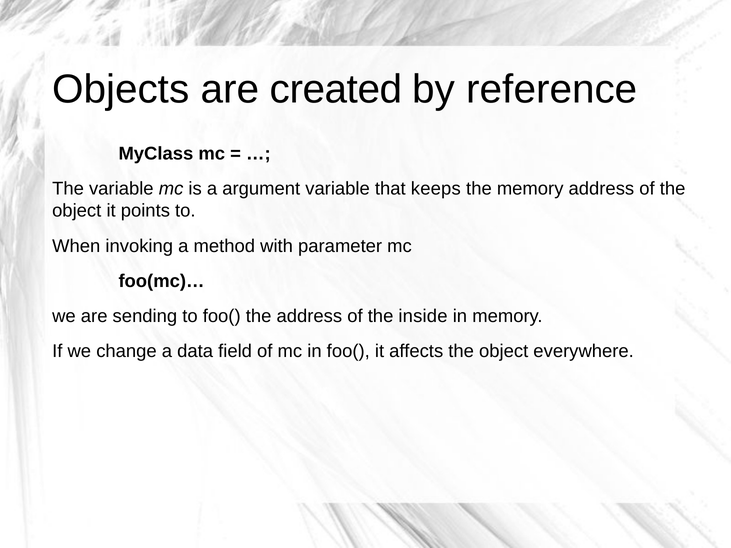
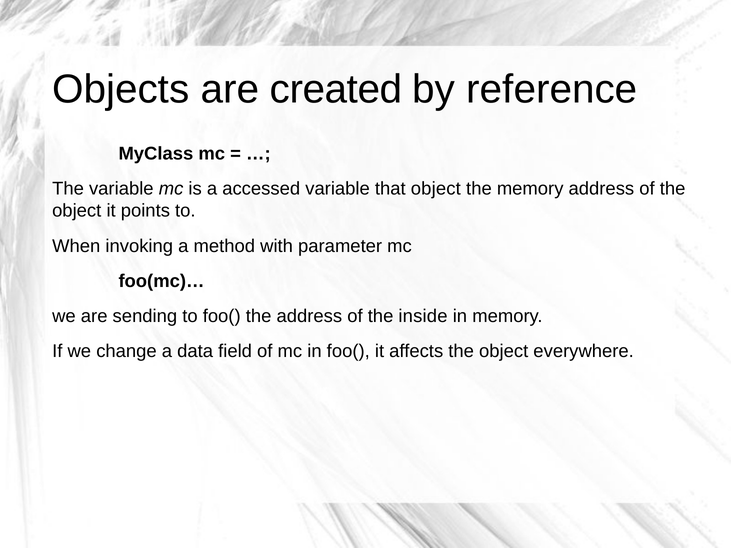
argument: argument -> accessed
that keeps: keeps -> object
